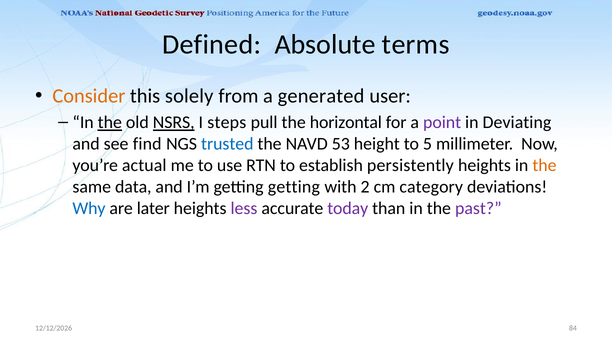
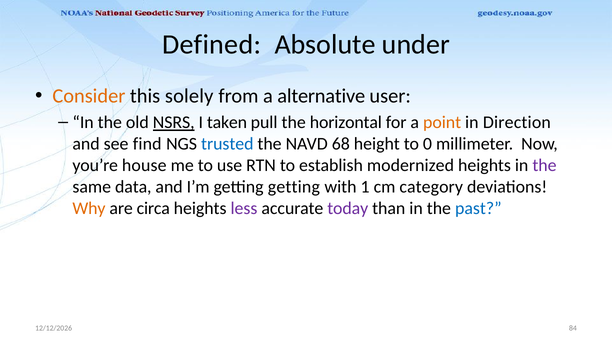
terms: terms -> under
generated: generated -> alternative
the at (110, 123) underline: present -> none
steps: steps -> taken
point colour: purple -> orange
Deviating: Deviating -> Direction
53: 53 -> 68
5: 5 -> 0
actual: actual -> house
persistently: persistently -> modernized
the at (544, 166) colour: orange -> purple
2: 2 -> 1
Why colour: blue -> orange
later: later -> circa
past colour: purple -> blue
